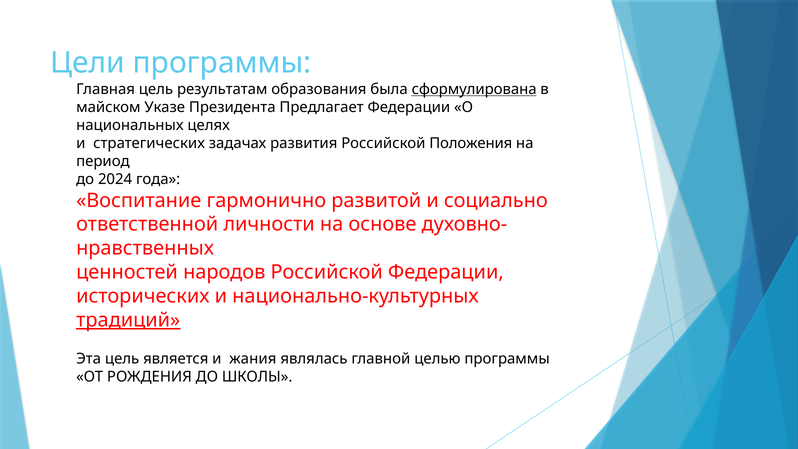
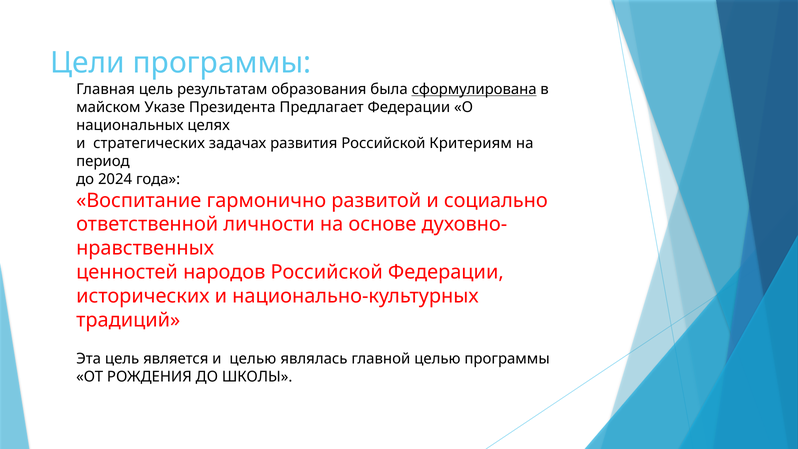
Положения: Положения -> Критериям
традиций underline: present -> none
и жания: жания -> целью
